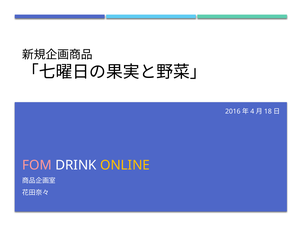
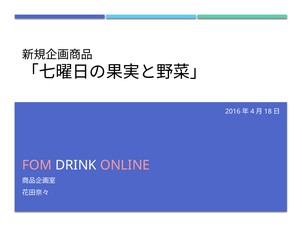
ONLINE colour: yellow -> pink
